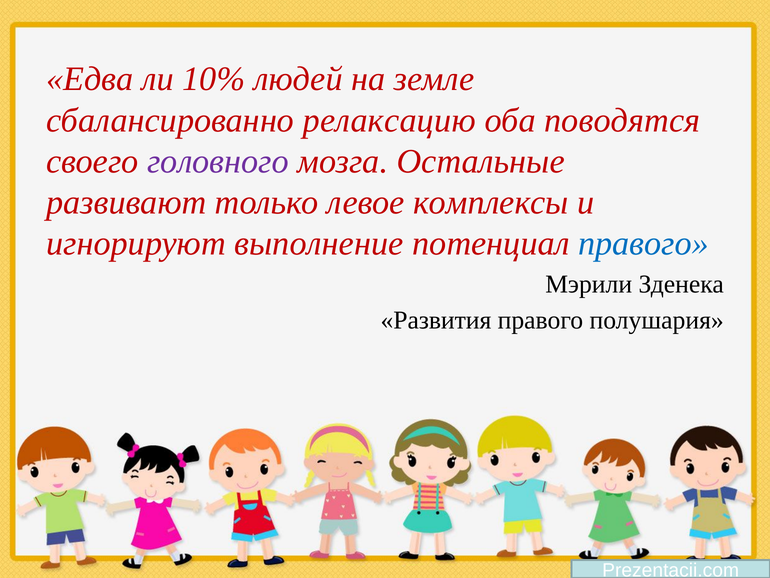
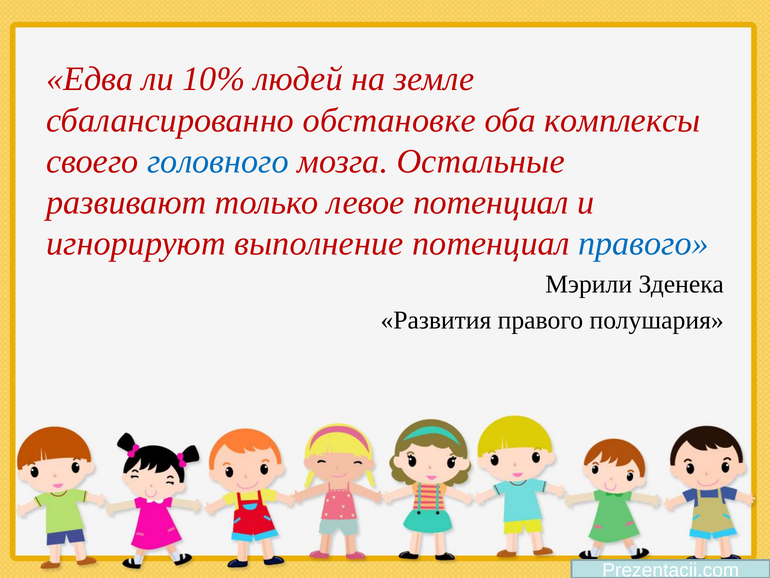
релаксацию: релаксацию -> обстановке
поводятся: поводятся -> комплексы
головного colour: purple -> blue
левое комплексы: комплексы -> потенциал
